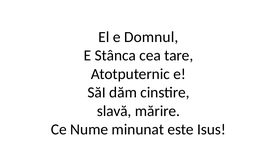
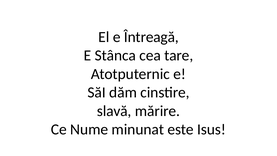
Domnul: Domnul -> Întreagă
